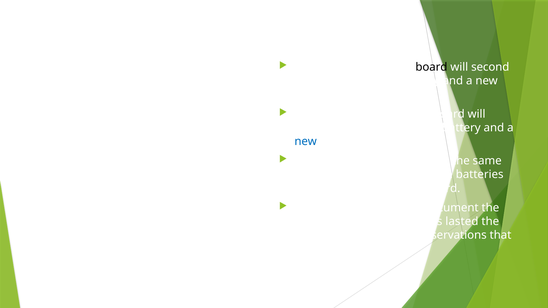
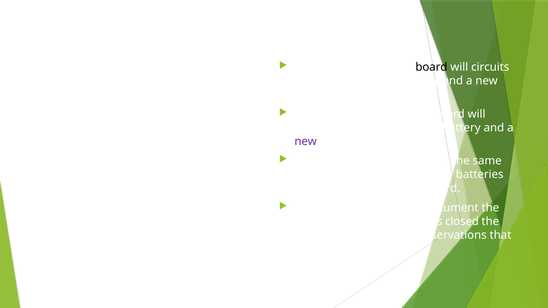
will second: second -> circuits
new at (306, 142) colour: blue -> purple
has lasted: lasted -> closed
